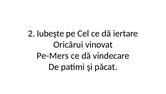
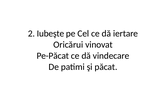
Pe-Mers: Pe-Mers -> Pe-Păcat
